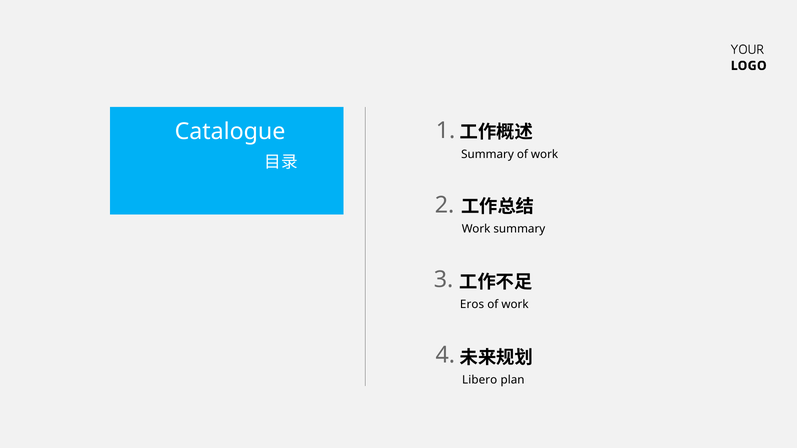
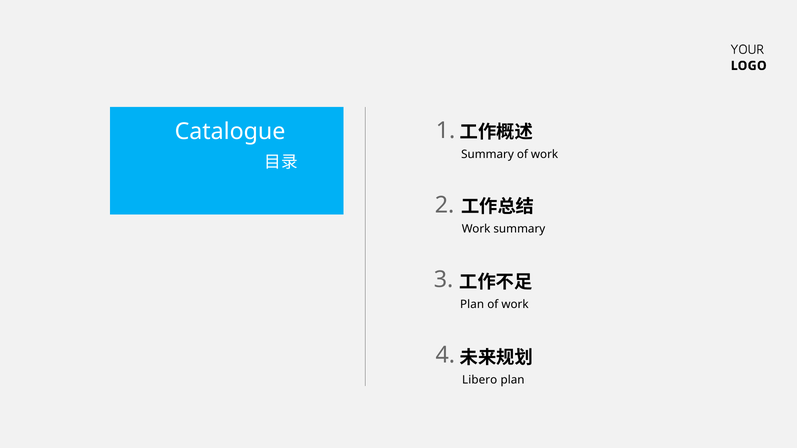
Eros at (472, 305): Eros -> Plan
